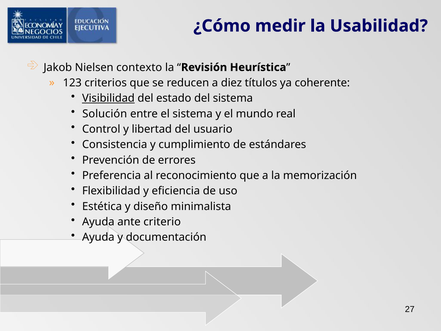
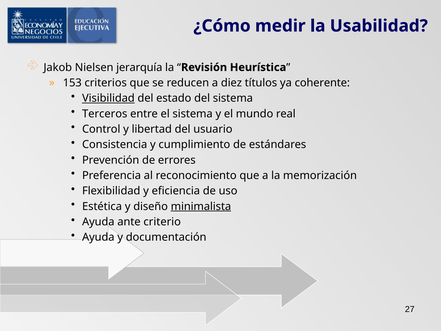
contexto: contexto -> jerarquía
123: 123 -> 153
Solución: Solución -> Terceros
minimalista underline: none -> present
